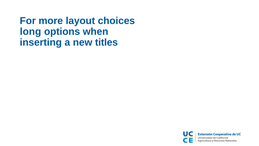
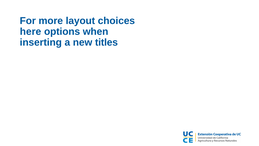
long: long -> here
